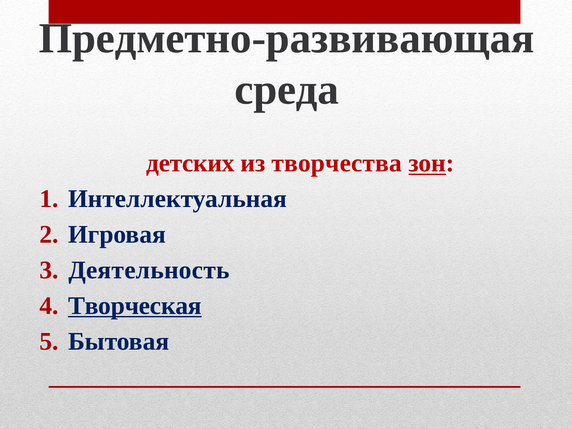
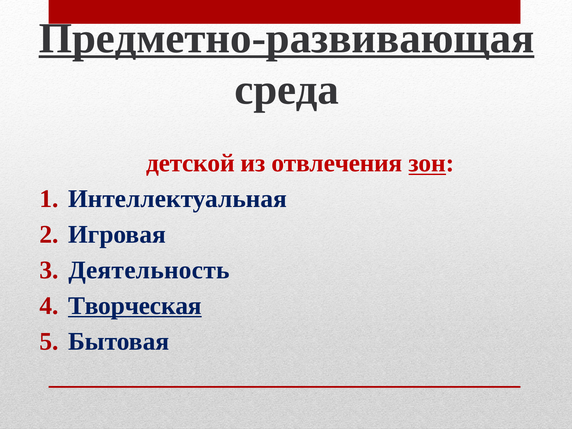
Предметно-развивающая underline: none -> present
детских: детских -> детской
творчества: творчества -> отвлечения
